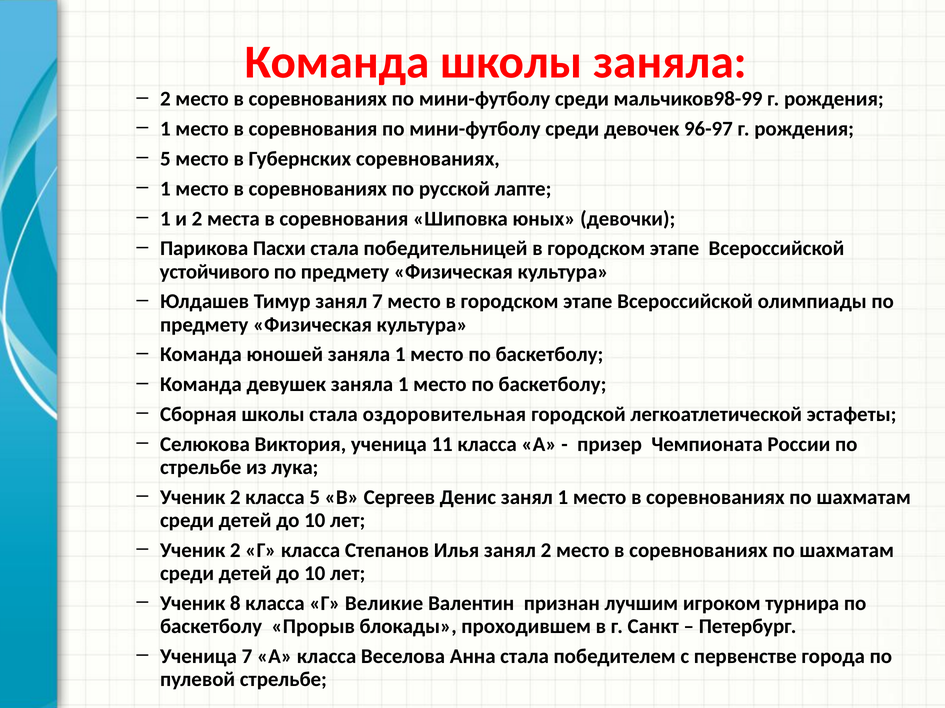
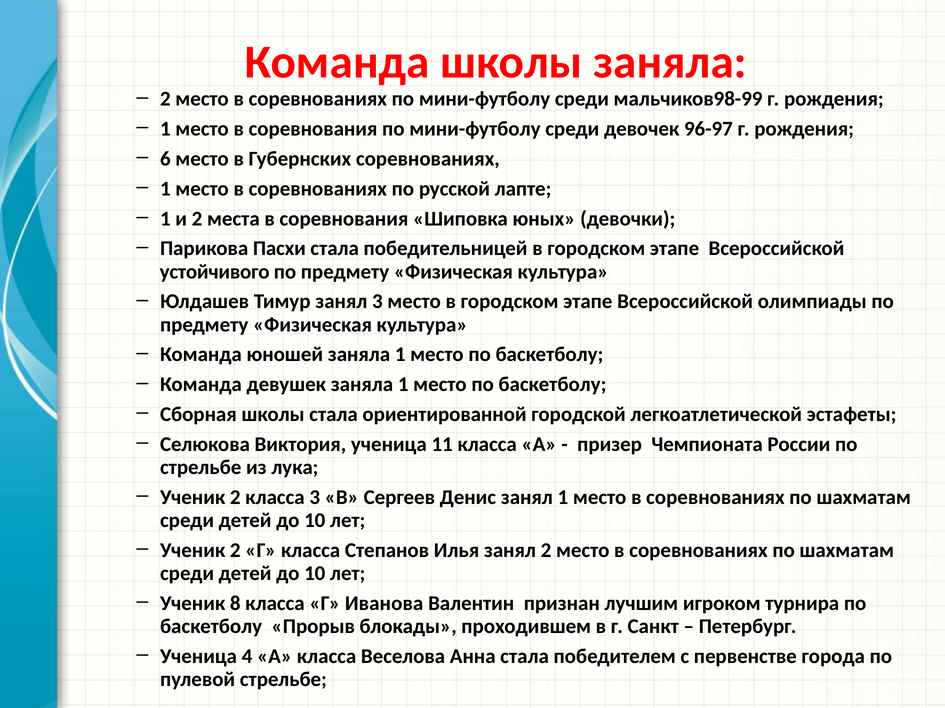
5 at (165, 159): 5 -> 6
занял 7: 7 -> 3
оздоровительная: оздоровительная -> ориентированной
класса 5: 5 -> 3
Великие: Великие -> Иванова
Ученица 7: 7 -> 4
